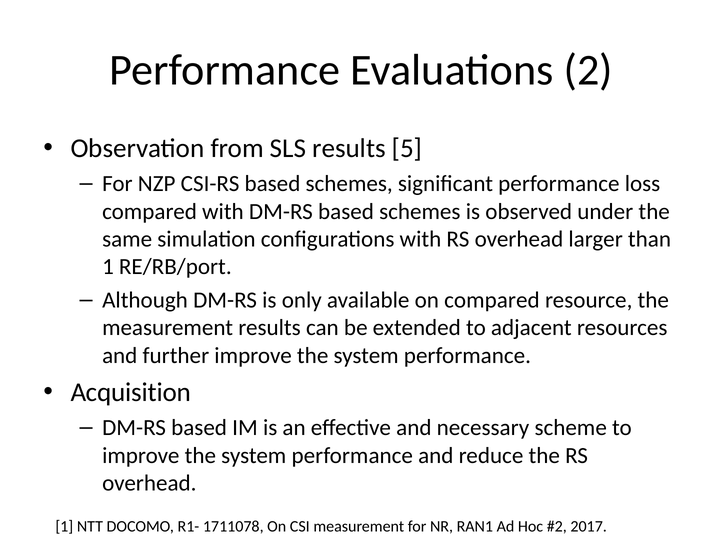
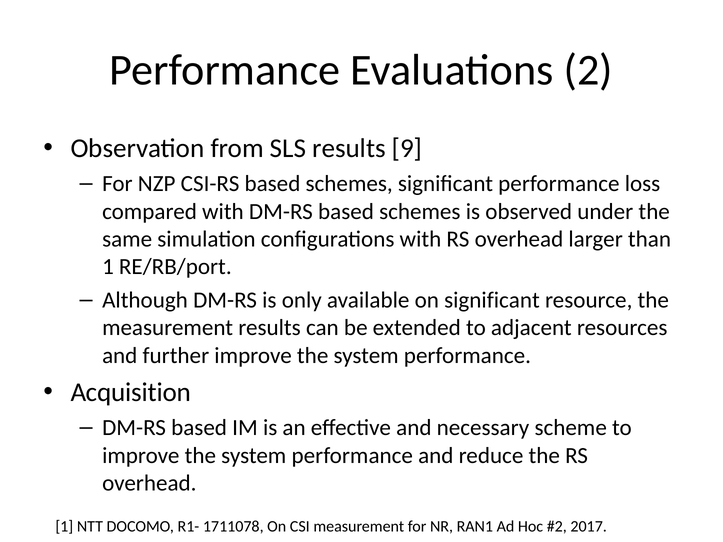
5: 5 -> 9
on compared: compared -> significant
